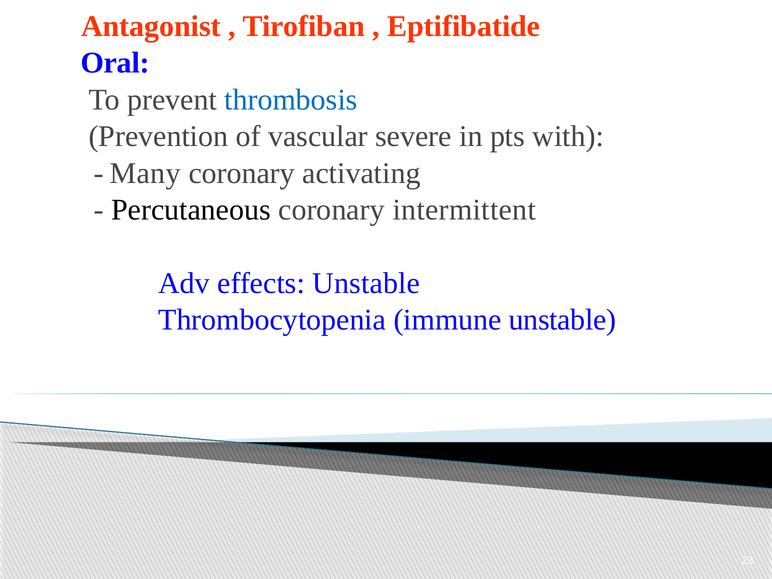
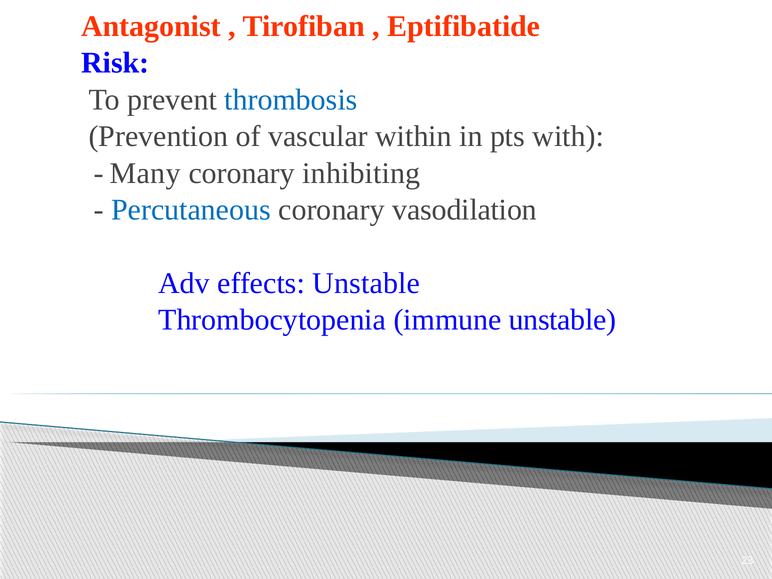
Oral: Oral -> Risk
severe: severe -> within
activating: activating -> inhibiting
Percutaneous colour: black -> blue
intermittent: intermittent -> vasodilation
